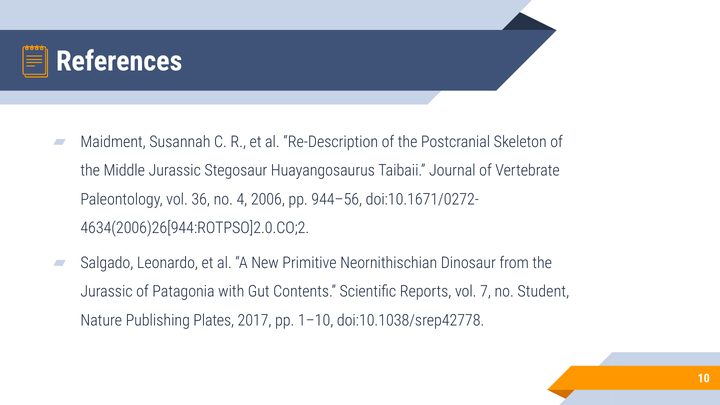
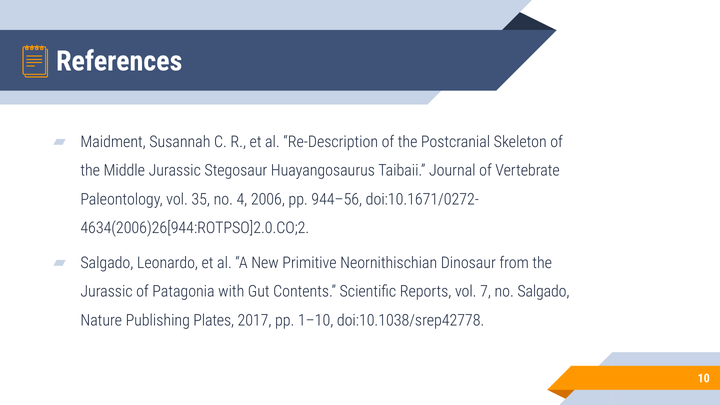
36: 36 -> 35
no Student: Student -> Salgado
